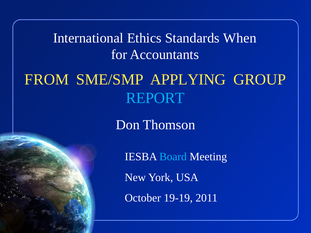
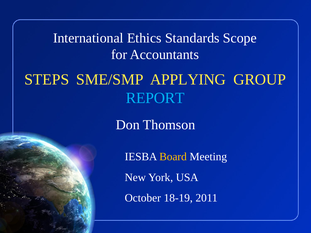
When: When -> Scope
FROM: FROM -> STEPS
Board colour: light blue -> yellow
19-19: 19-19 -> 18-19
